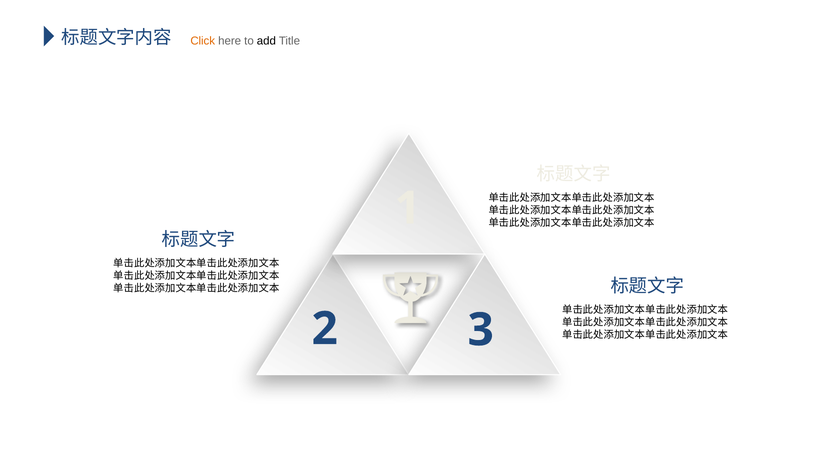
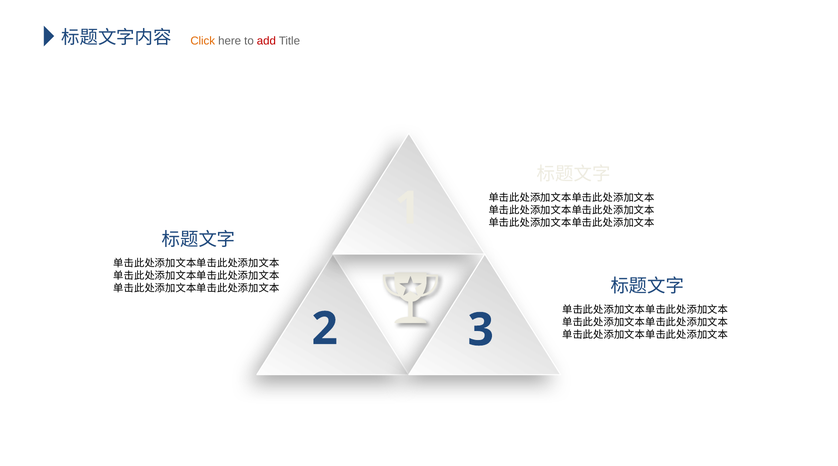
add colour: black -> red
